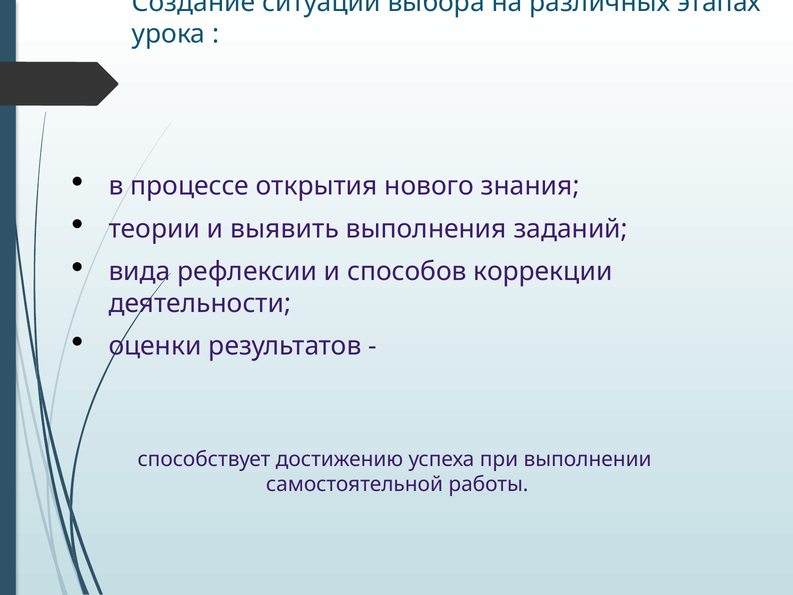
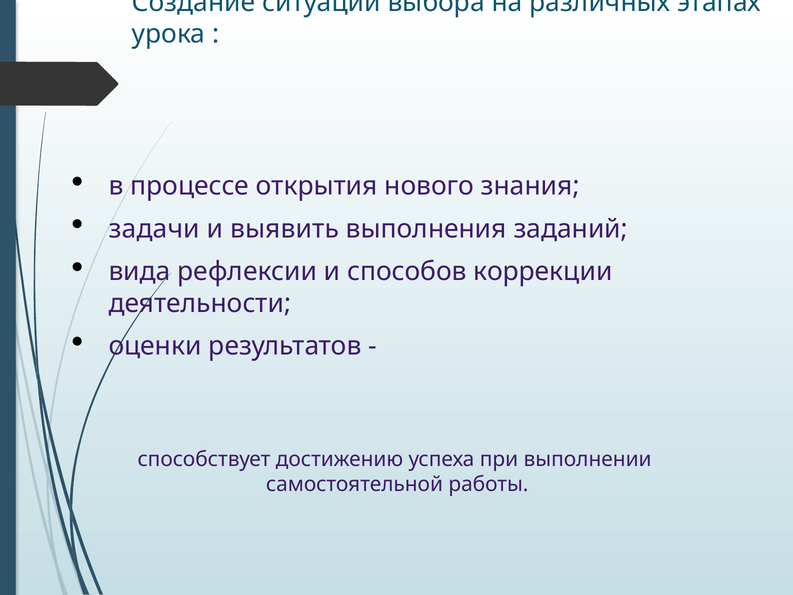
теории: теории -> задачи
